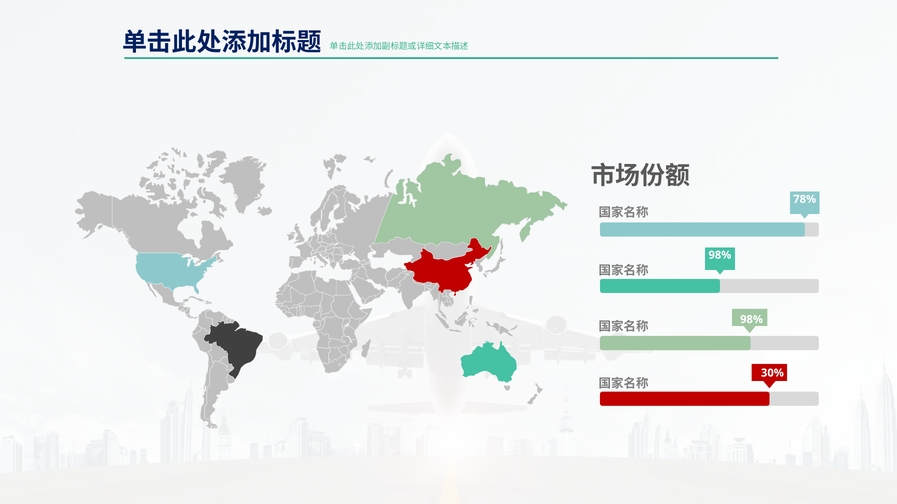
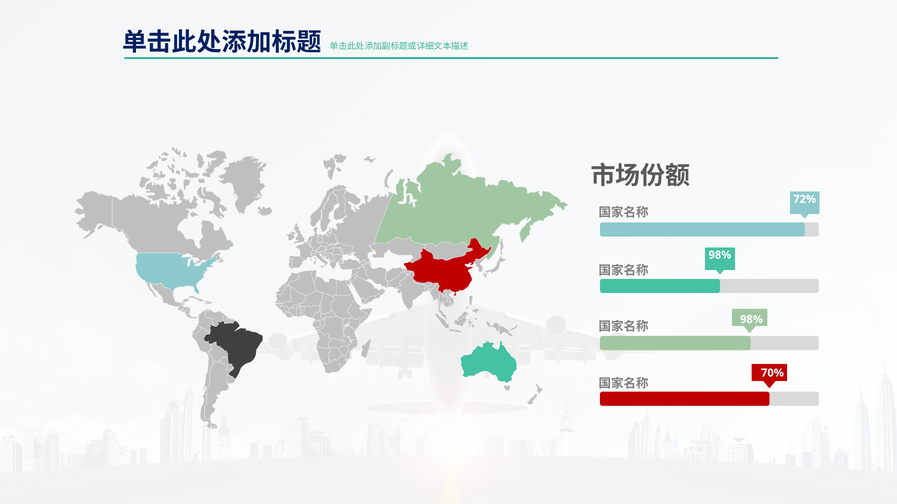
78%: 78% -> 72%
30%: 30% -> 70%
